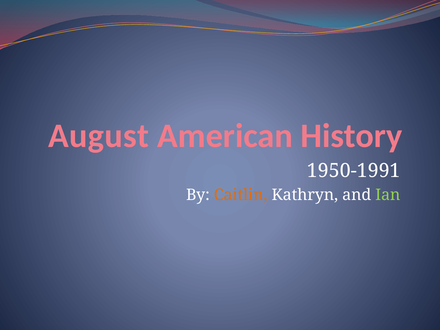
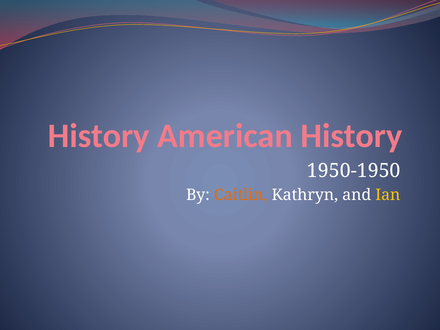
August at (99, 136): August -> History
1950-1991: 1950-1991 -> 1950-1950
Ian colour: light green -> yellow
